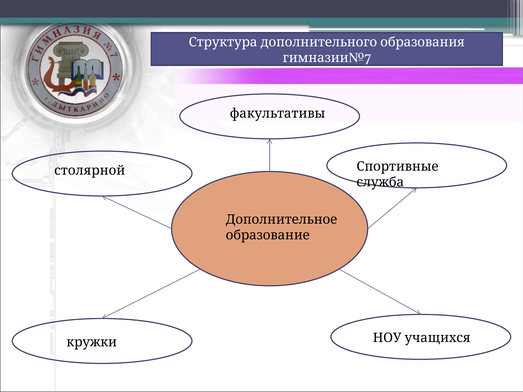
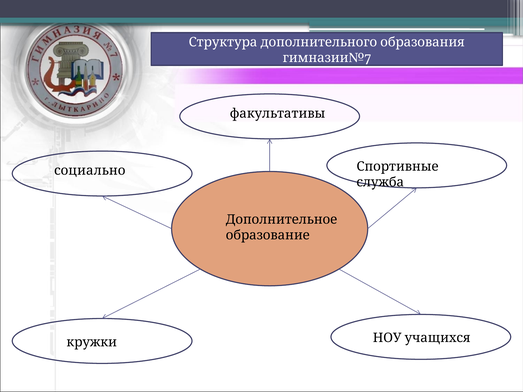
столярной: столярной -> социально
